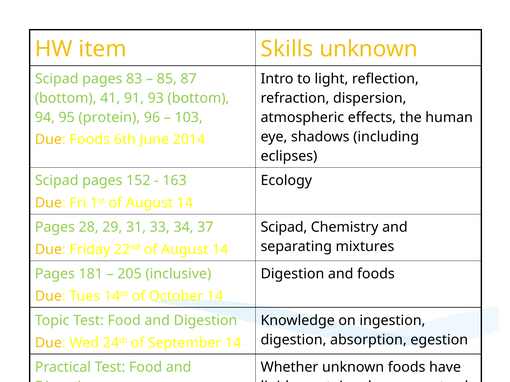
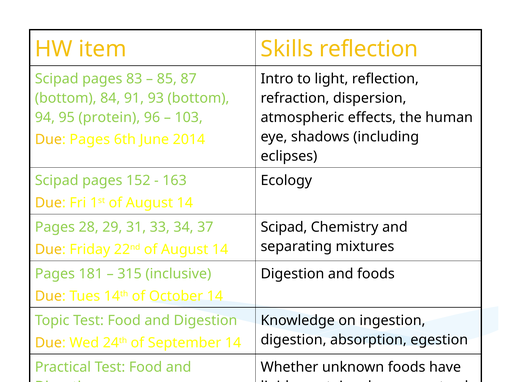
Skills unknown: unknown -> reflection
41: 41 -> 84
Due Foods: Foods -> Pages
205: 205 -> 315
